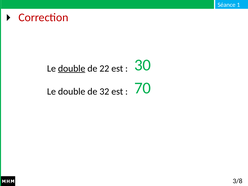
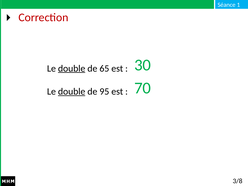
22: 22 -> 65
double at (72, 92) underline: none -> present
32: 32 -> 95
